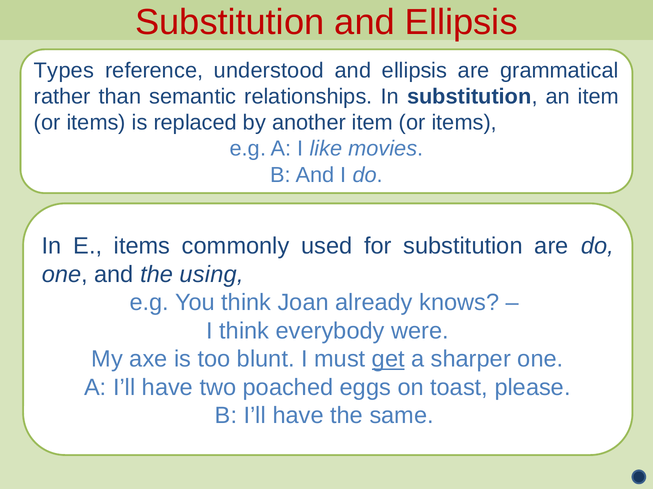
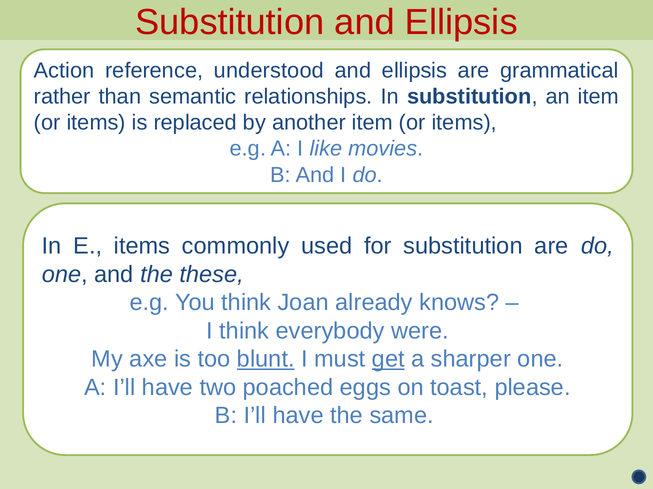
Types: Types -> Action
using: using -> these
blunt underline: none -> present
